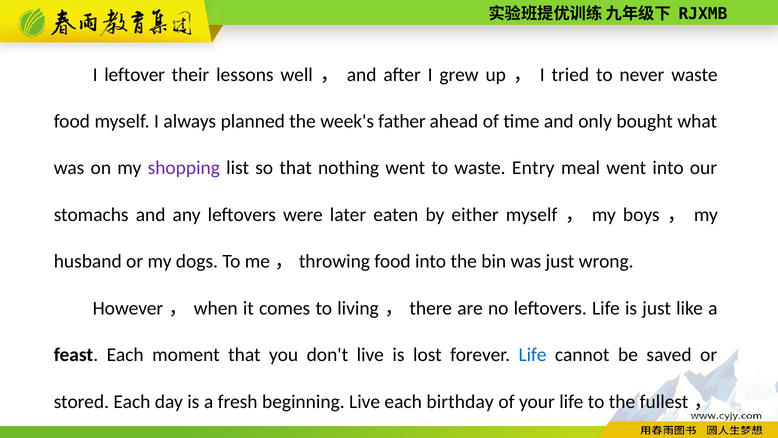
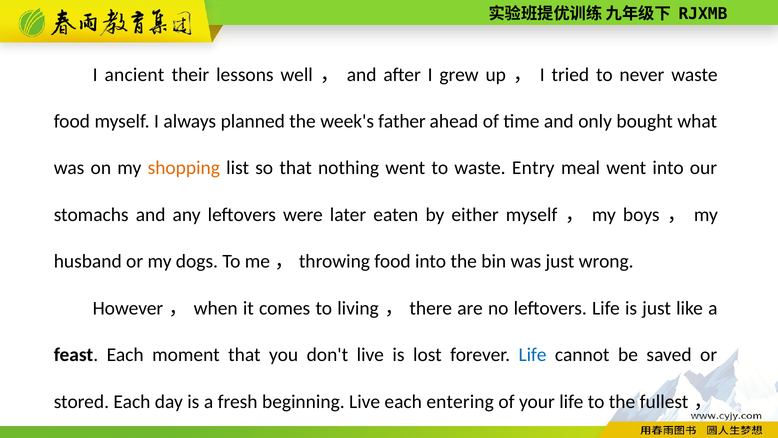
leftover: leftover -> ancient
shopping colour: purple -> orange
birthday: birthday -> entering
